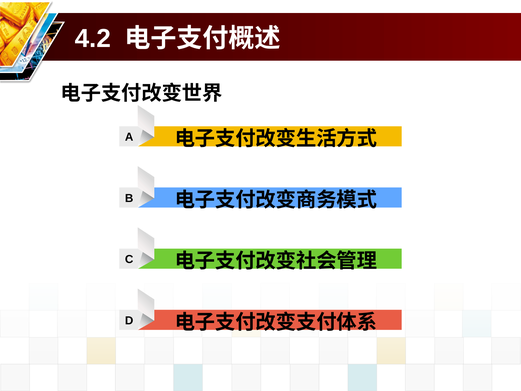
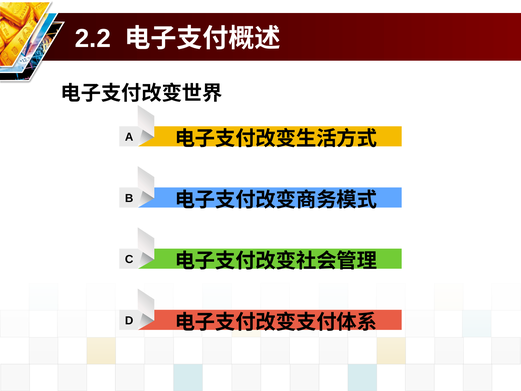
4.2: 4.2 -> 2.2
